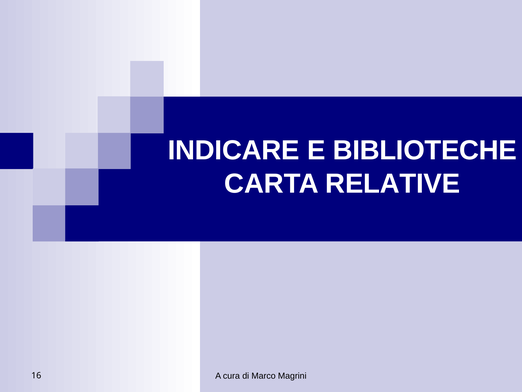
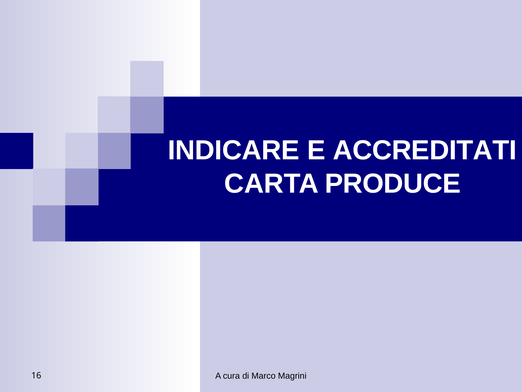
BIBLIOTECHE: BIBLIOTECHE -> ACCREDITATI
RELATIVE: RELATIVE -> PRODUCE
